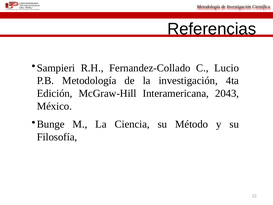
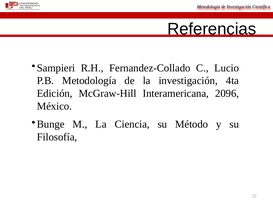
2043: 2043 -> 2096
